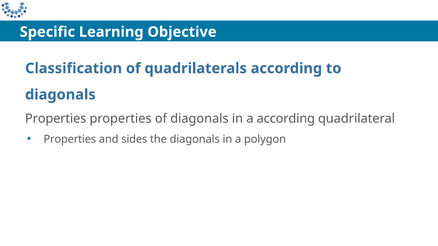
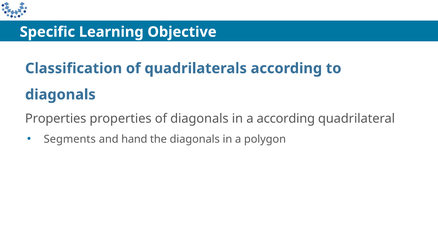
Properties at (70, 139): Properties -> Segments
sides: sides -> hand
